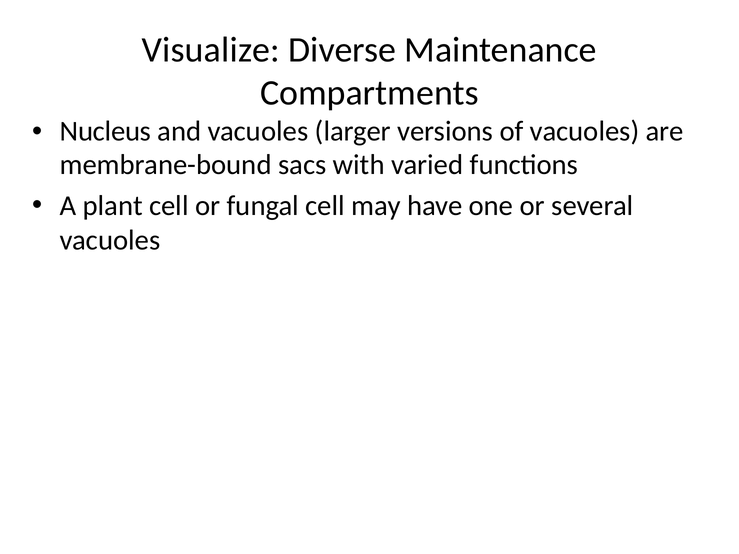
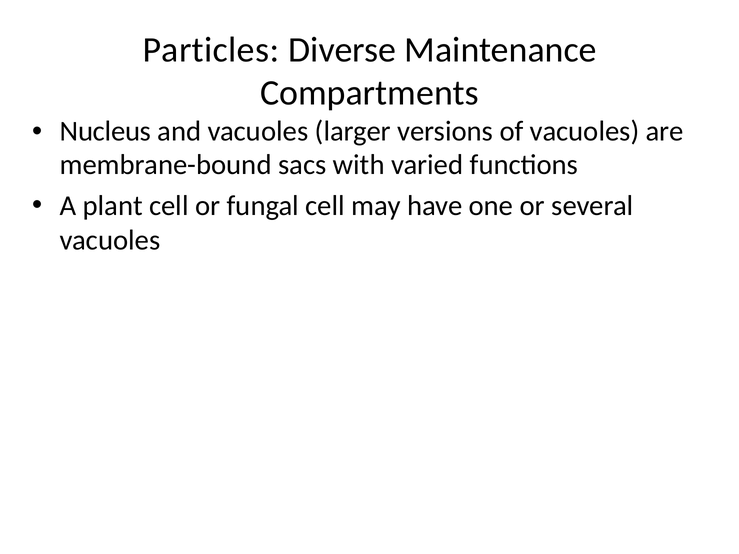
Visualize: Visualize -> Particles
